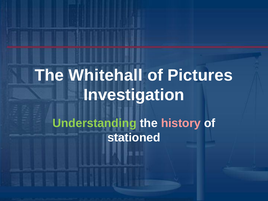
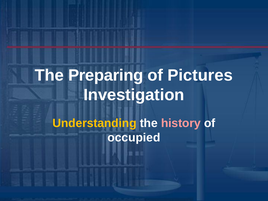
Whitehall: Whitehall -> Preparing
Understanding colour: light green -> yellow
stationed: stationed -> occupied
